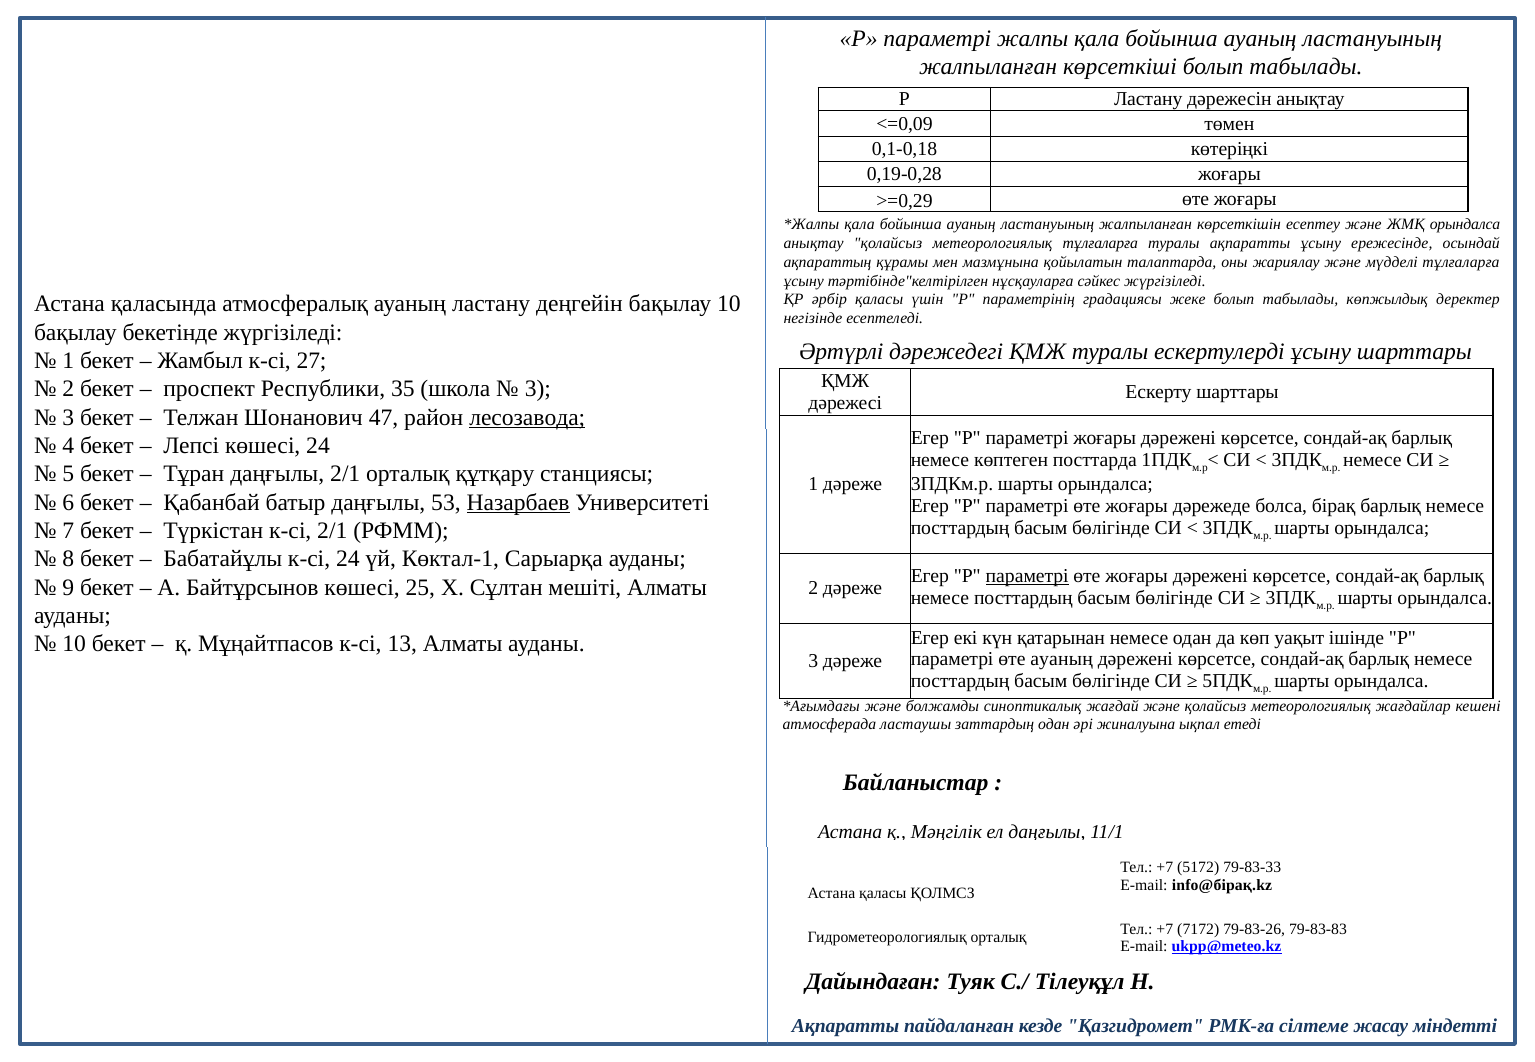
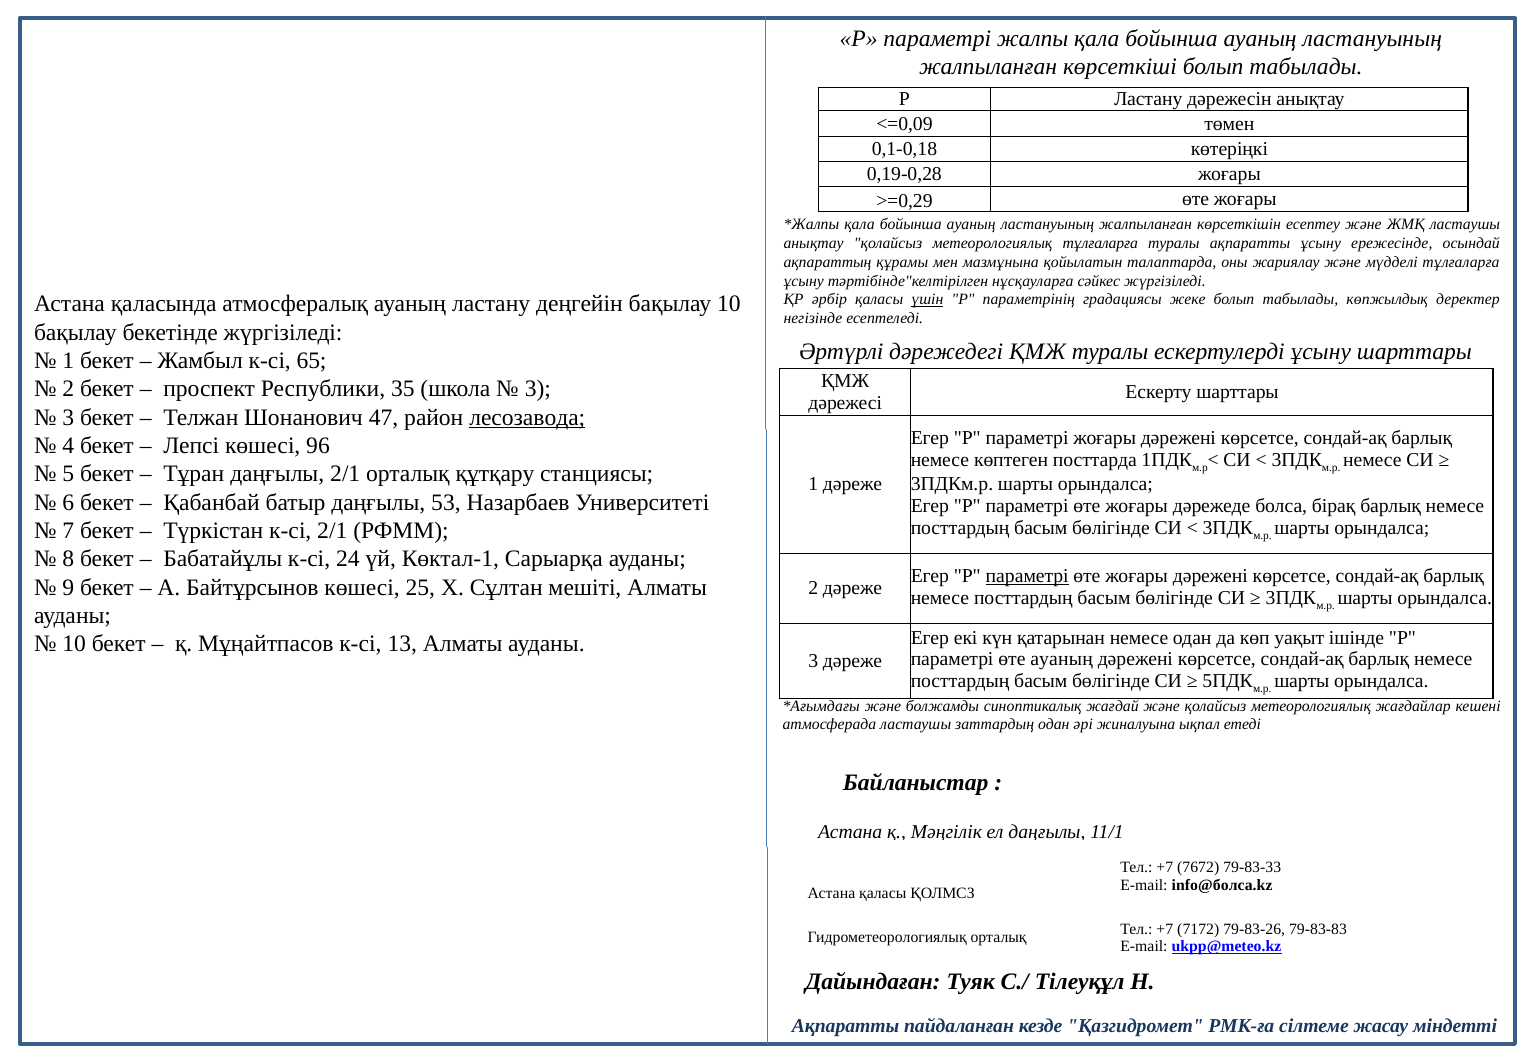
ЖМҚ орындалса: орындалса -> ластаушы
үшін underline: none -> present
27: 27 -> 65
көшесі 24: 24 -> 96
Назарбаев underline: present -> none
5172: 5172 -> 7672
info@бірақ.kz: info@бірақ.kz -> info@болса.kz
